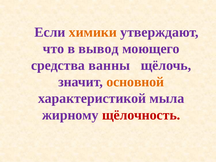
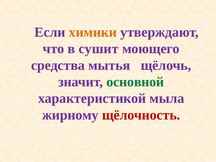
вывод: вывод -> сушит
ванны: ванны -> мытья
основной colour: orange -> green
